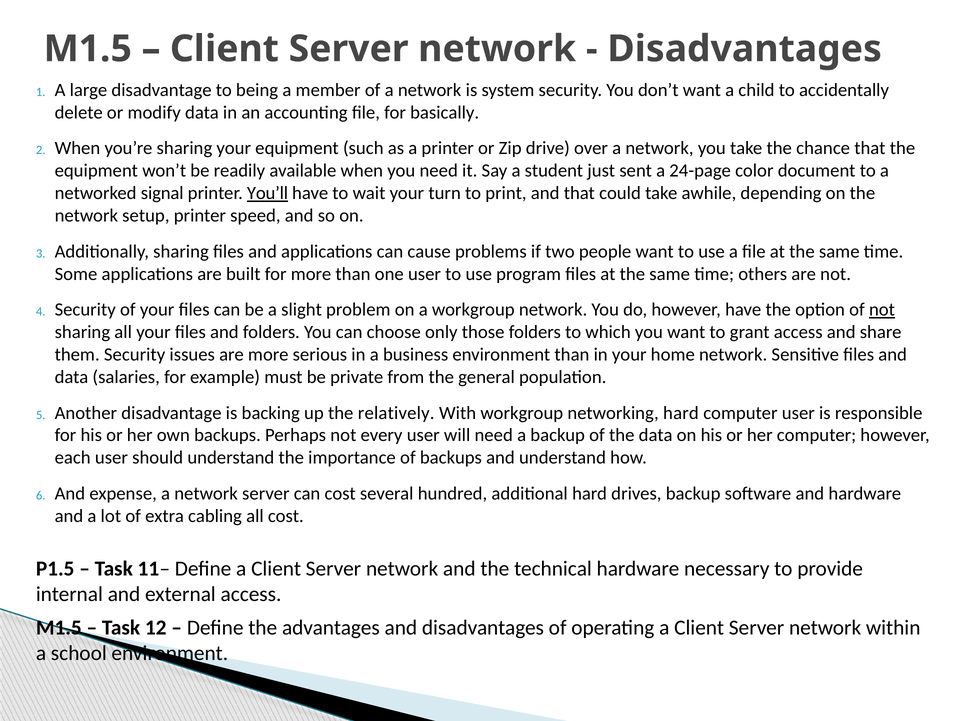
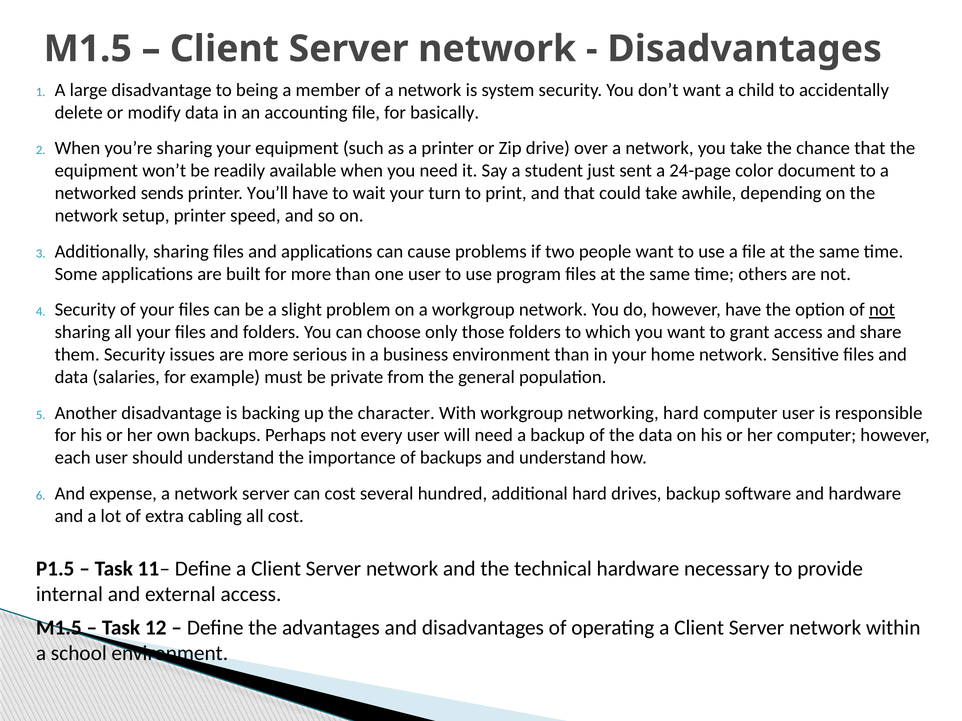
signal: signal -> sends
You’ll underline: present -> none
relatively: relatively -> character
